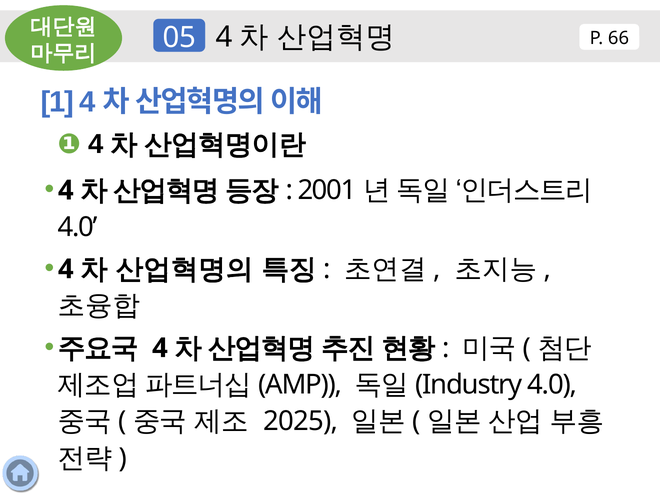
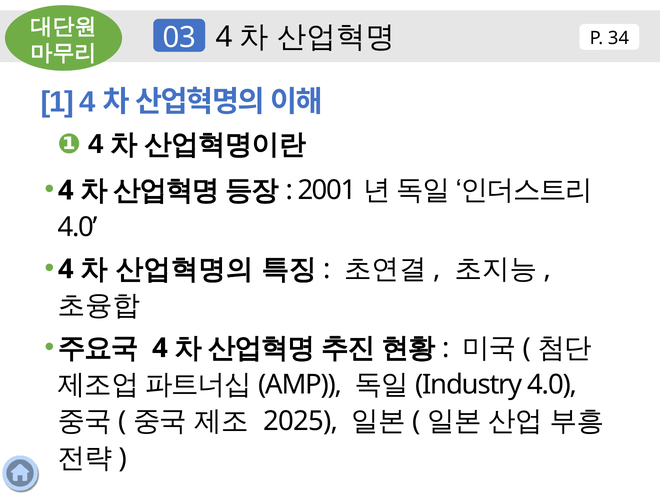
66: 66 -> 34
05: 05 -> 03
